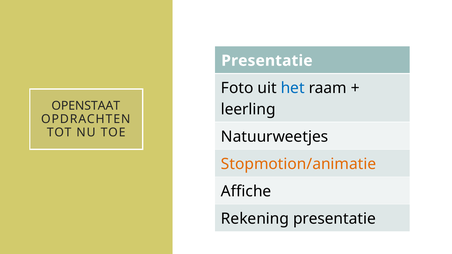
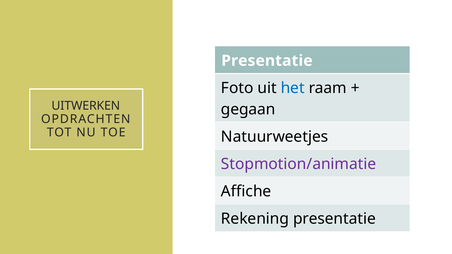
OPENSTAAT: OPENSTAAT -> UITWERKEN
leerling: leerling -> gegaan
Stopmotion/animatie colour: orange -> purple
